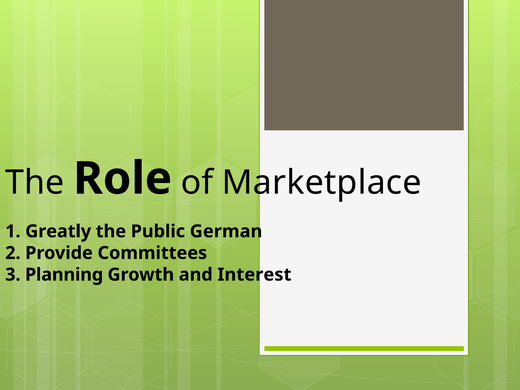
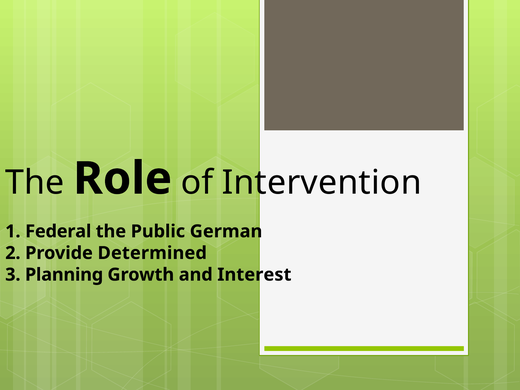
Marketplace: Marketplace -> Intervention
Greatly: Greatly -> Federal
Committees: Committees -> Determined
